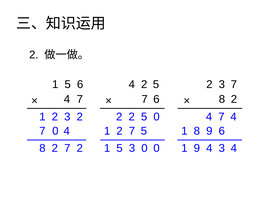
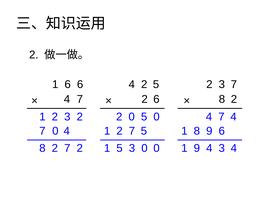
5 at (68, 84): 5 -> 6
7 at (145, 99): 7 -> 2
2 at (132, 117): 2 -> 0
